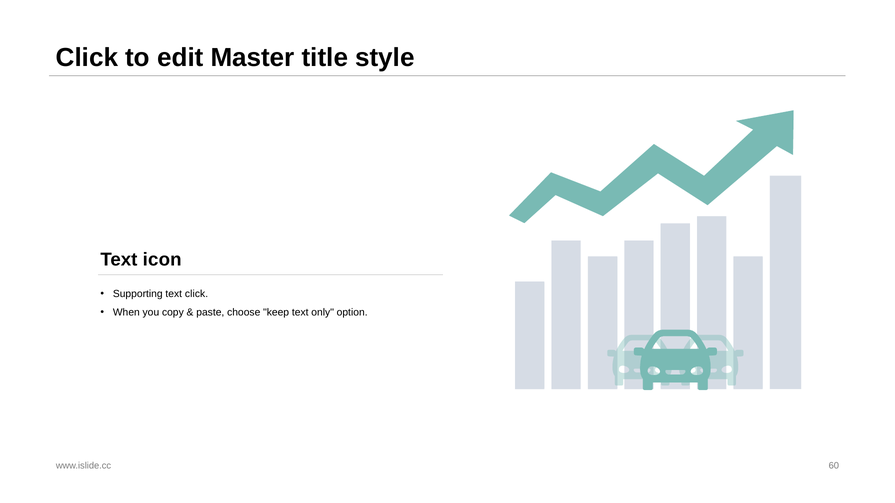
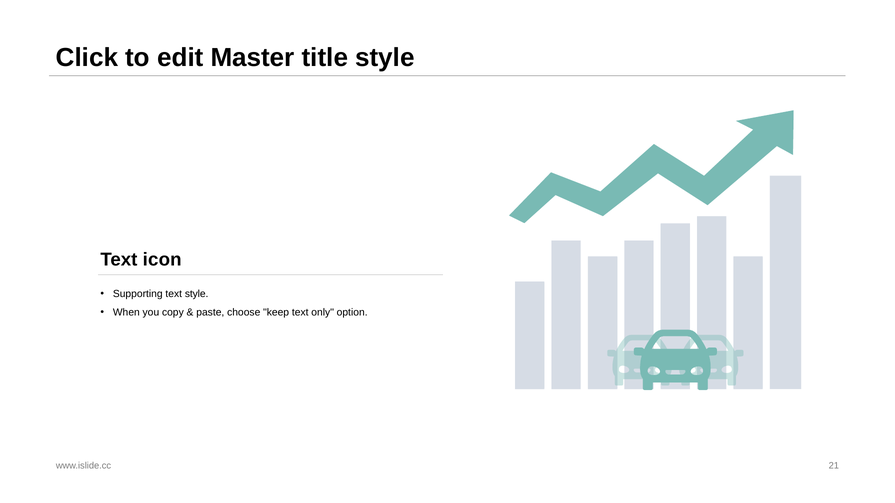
text click: click -> style
60: 60 -> 21
